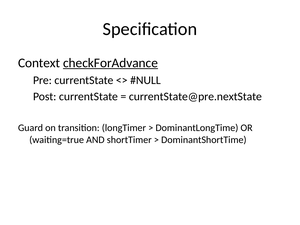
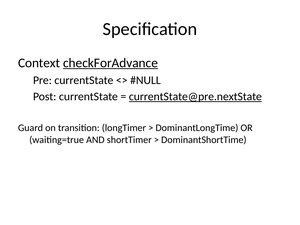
currentState@pre.nextState underline: none -> present
